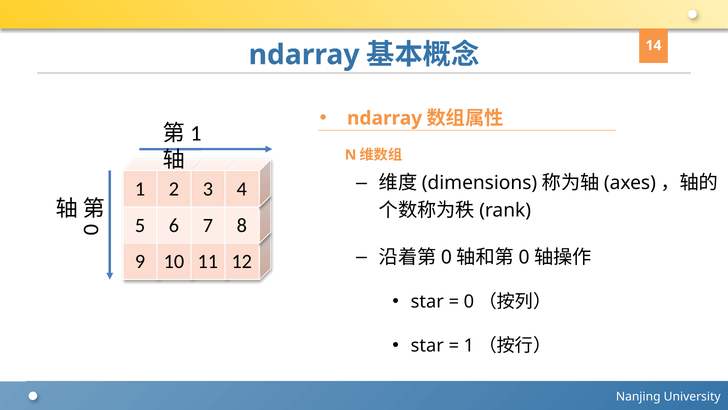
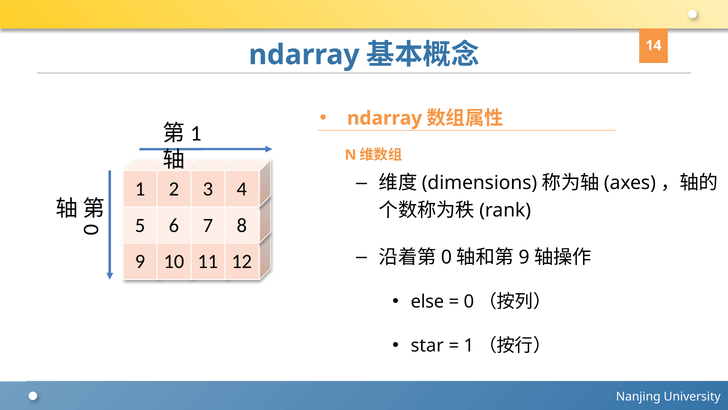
0 at (524, 257): 0 -> 9
star at (427, 301): star -> else
